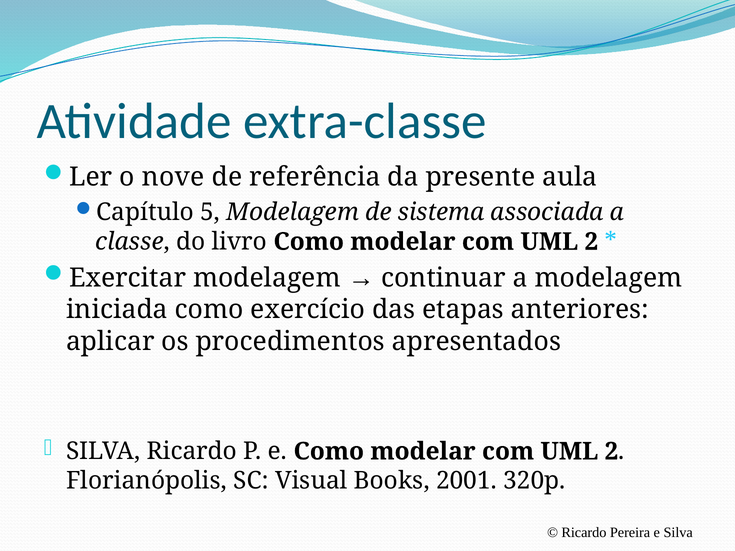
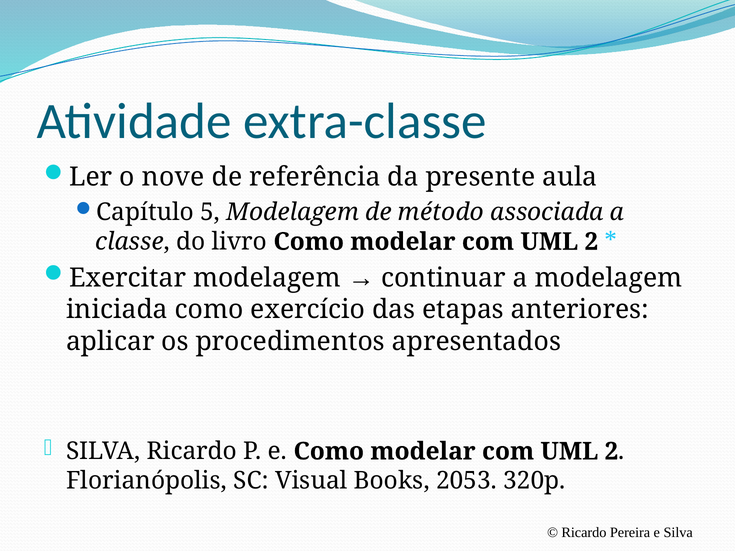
sistema: sistema -> método
2001: 2001 -> 2053
